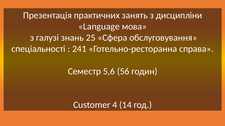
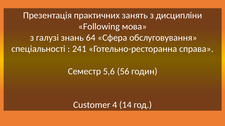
Language: Language -> Following
25: 25 -> 64
